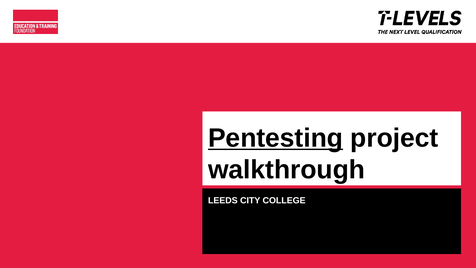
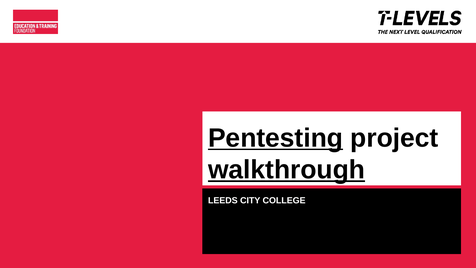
walkthrough underline: none -> present
